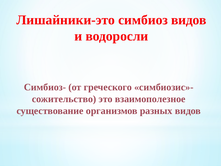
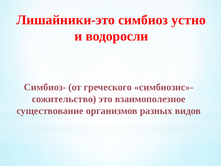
симбиоз видов: видов -> устно
